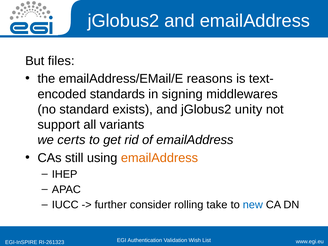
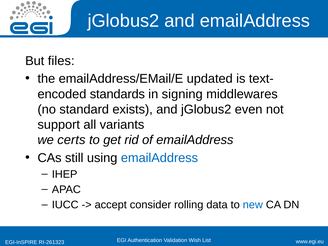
reasons: reasons -> updated
unity: unity -> even
emailAddress at (159, 158) colour: orange -> blue
further: further -> accept
take: take -> data
